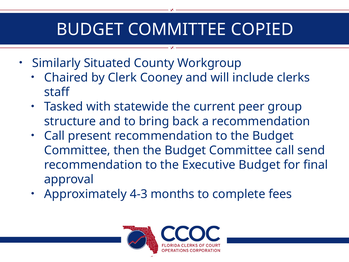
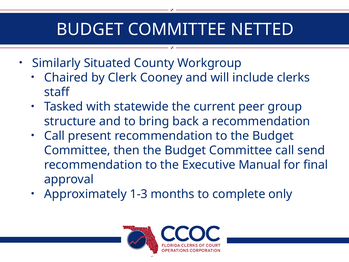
COPIED: COPIED -> NETTED
Executive Budget: Budget -> Manual
4-3: 4-3 -> 1-3
fees: fees -> only
